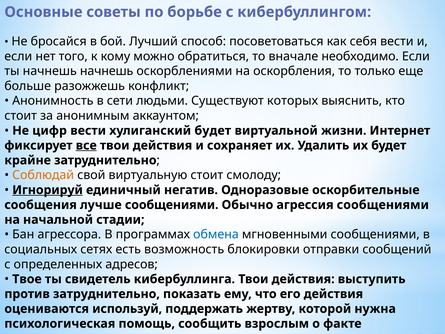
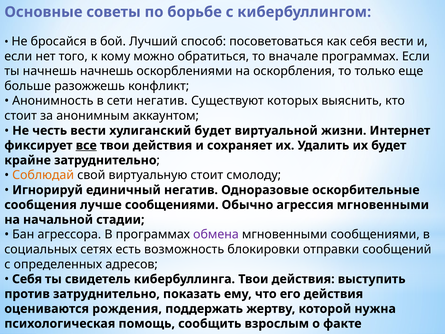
вначале необходимо: необходимо -> программах
сети людьми: людьми -> негатив
цифр: цифр -> честь
Игнорируй underline: present -> none
агрессия сообщениями: сообщениями -> мгновенными
обмена colour: blue -> purple
Твое at (27, 279): Твое -> Себя
используй: используй -> рождения
